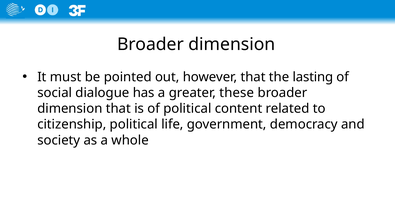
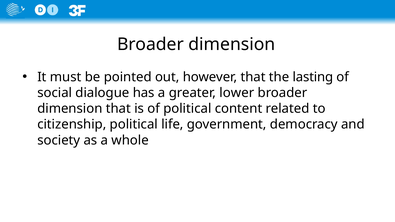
these: these -> lower
